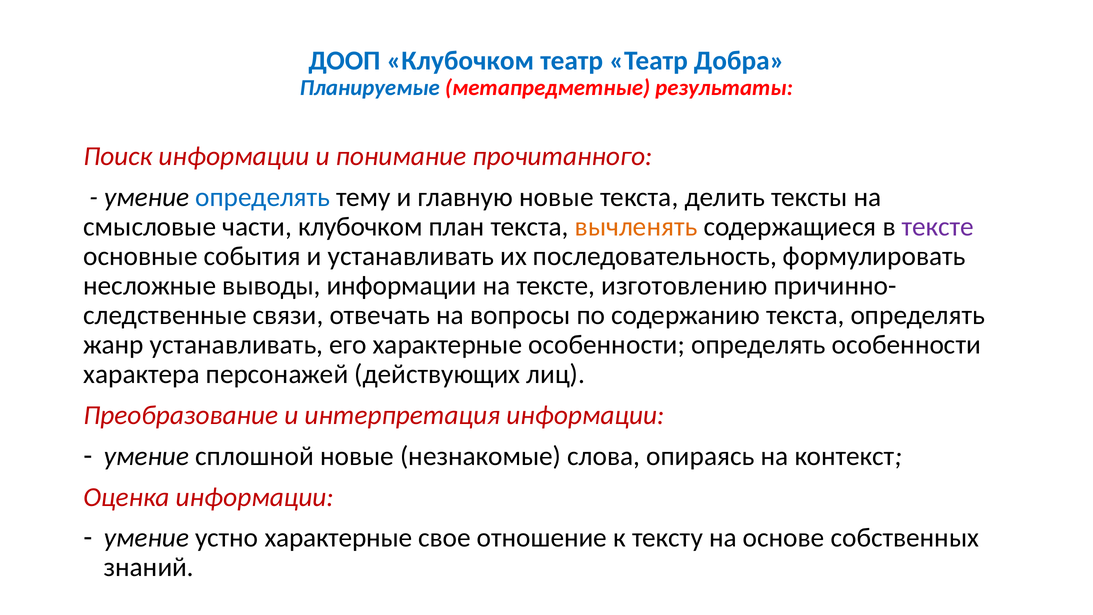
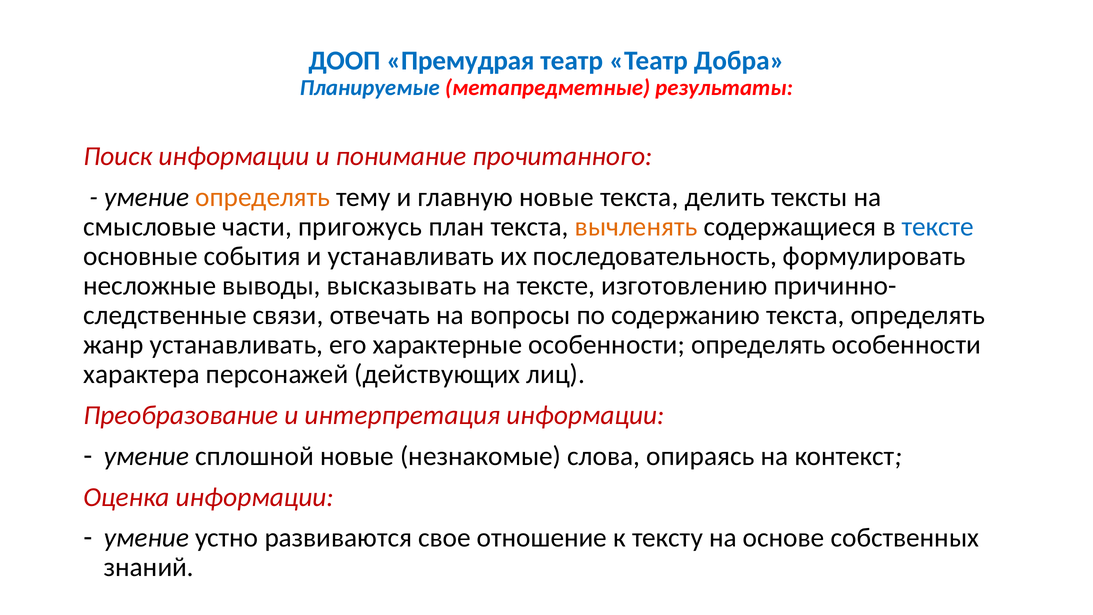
ДООП Клубочком: Клубочком -> Премудрая
определять at (263, 197) colour: blue -> orange
части клубочком: клубочком -> пригожусь
тексте at (938, 227) colour: purple -> blue
выводы информации: информации -> высказывать
устно характерные: характерные -> развиваются
